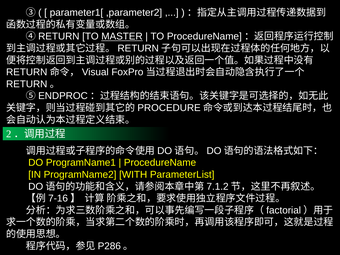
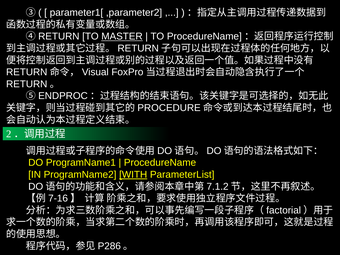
WITH underline: none -> present
